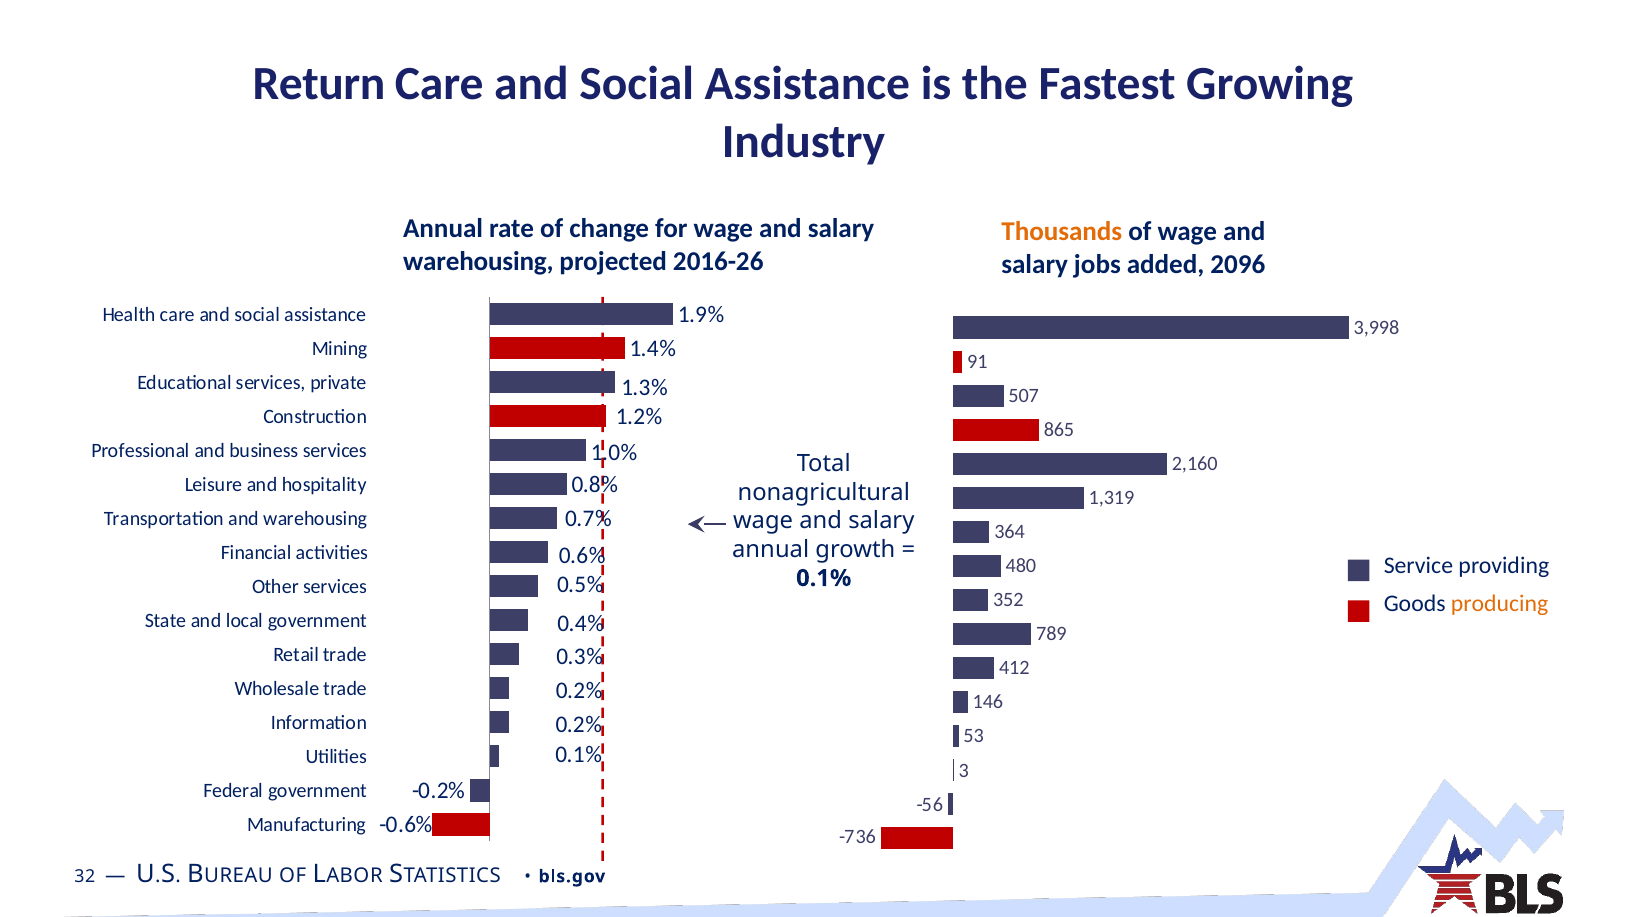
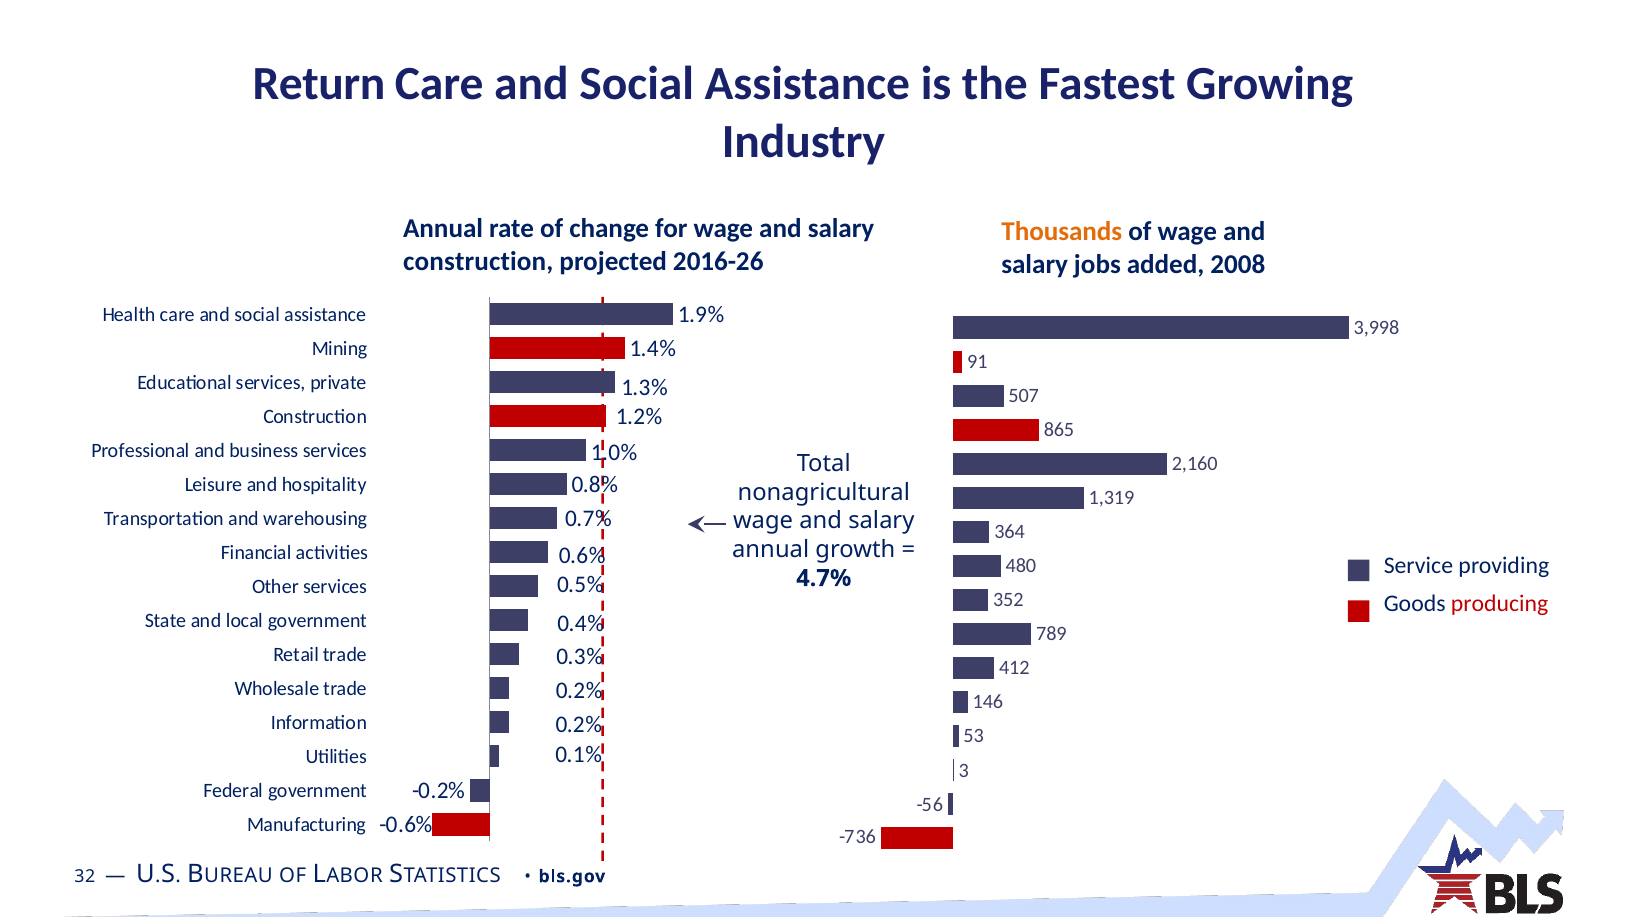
warehousing at (478, 261): warehousing -> construction
2096: 2096 -> 2008
0.1% at (824, 578): 0.1% -> 4.7%
producing colour: orange -> red
